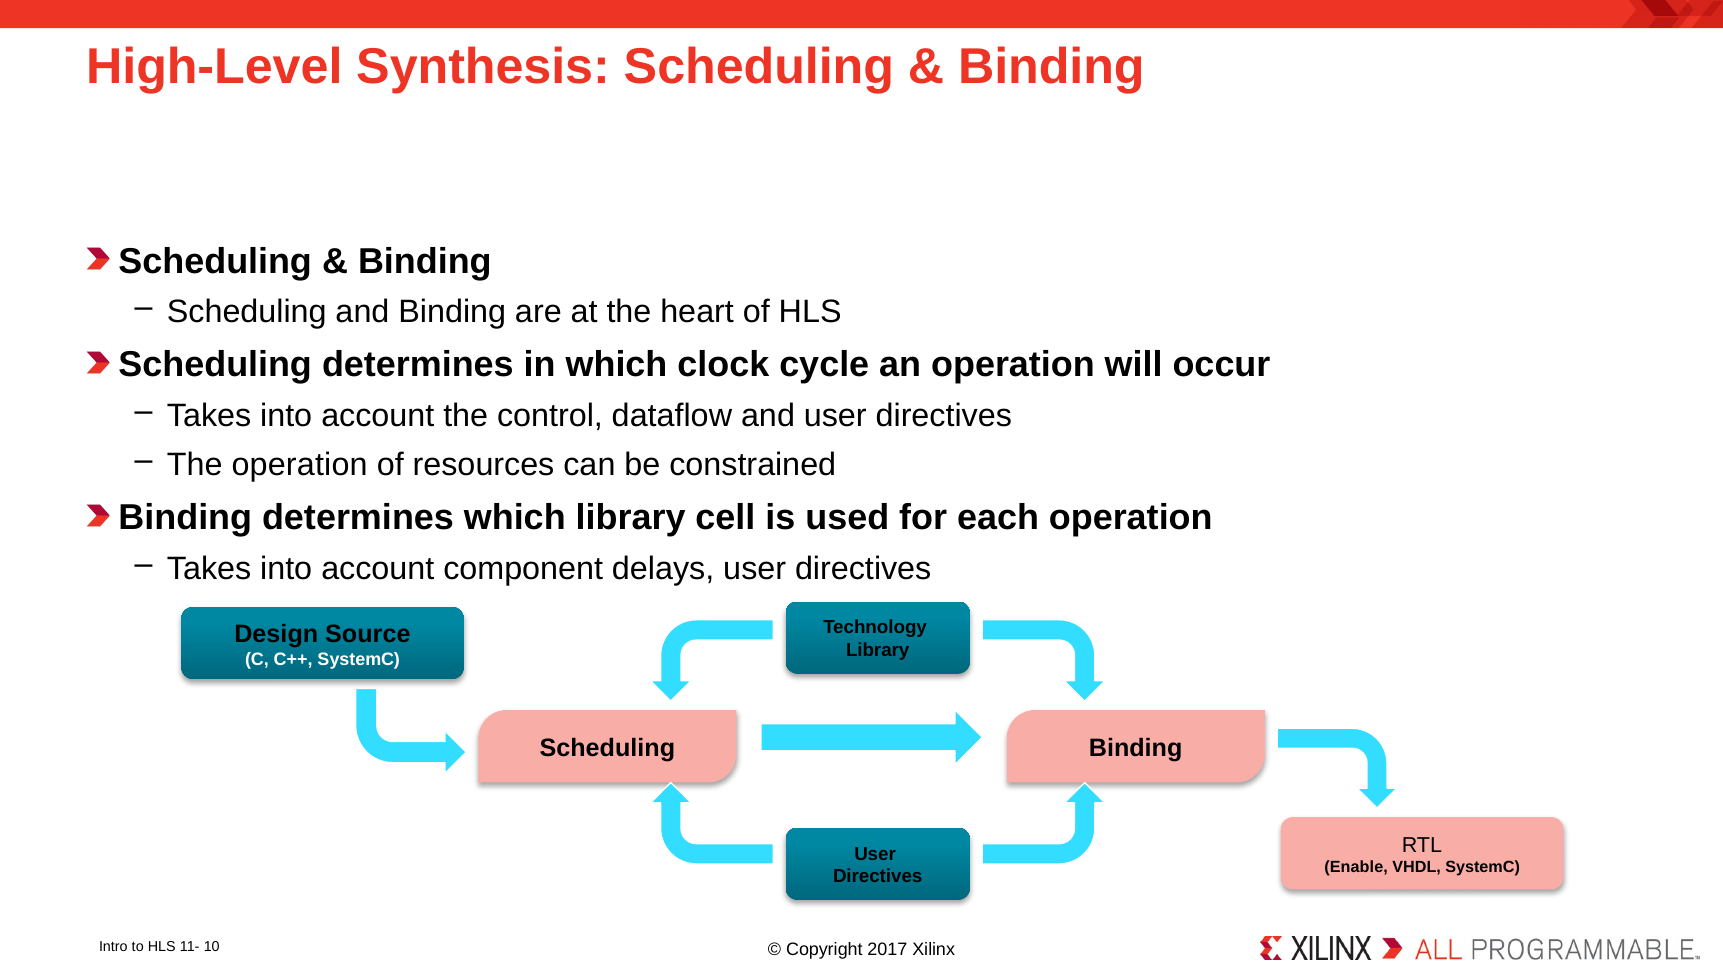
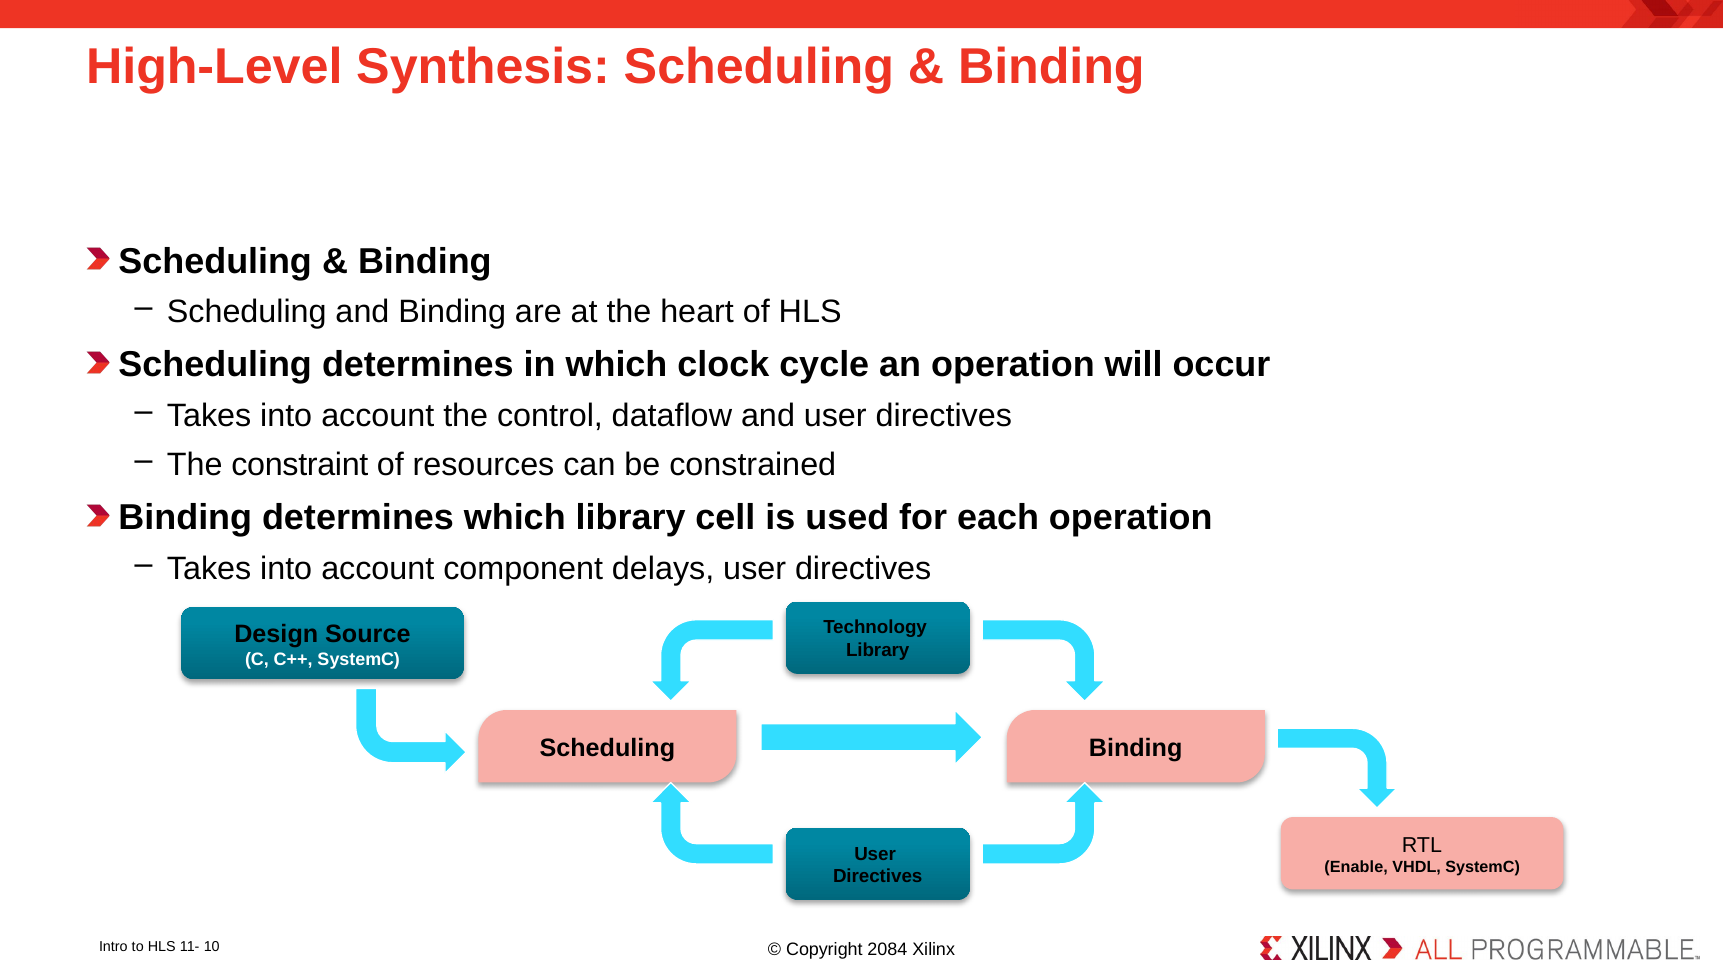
The operation: operation -> constraint
2017: 2017 -> 2084
